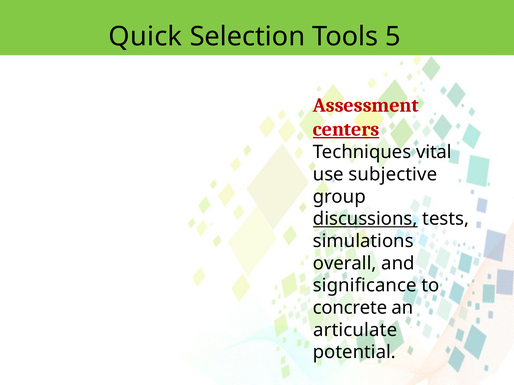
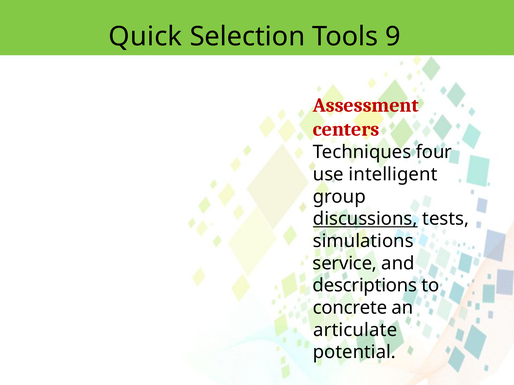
5: 5 -> 9
centers underline: present -> none
vital: vital -> four
subjective: subjective -> intelligent
overall: overall -> service
significance: significance -> descriptions
